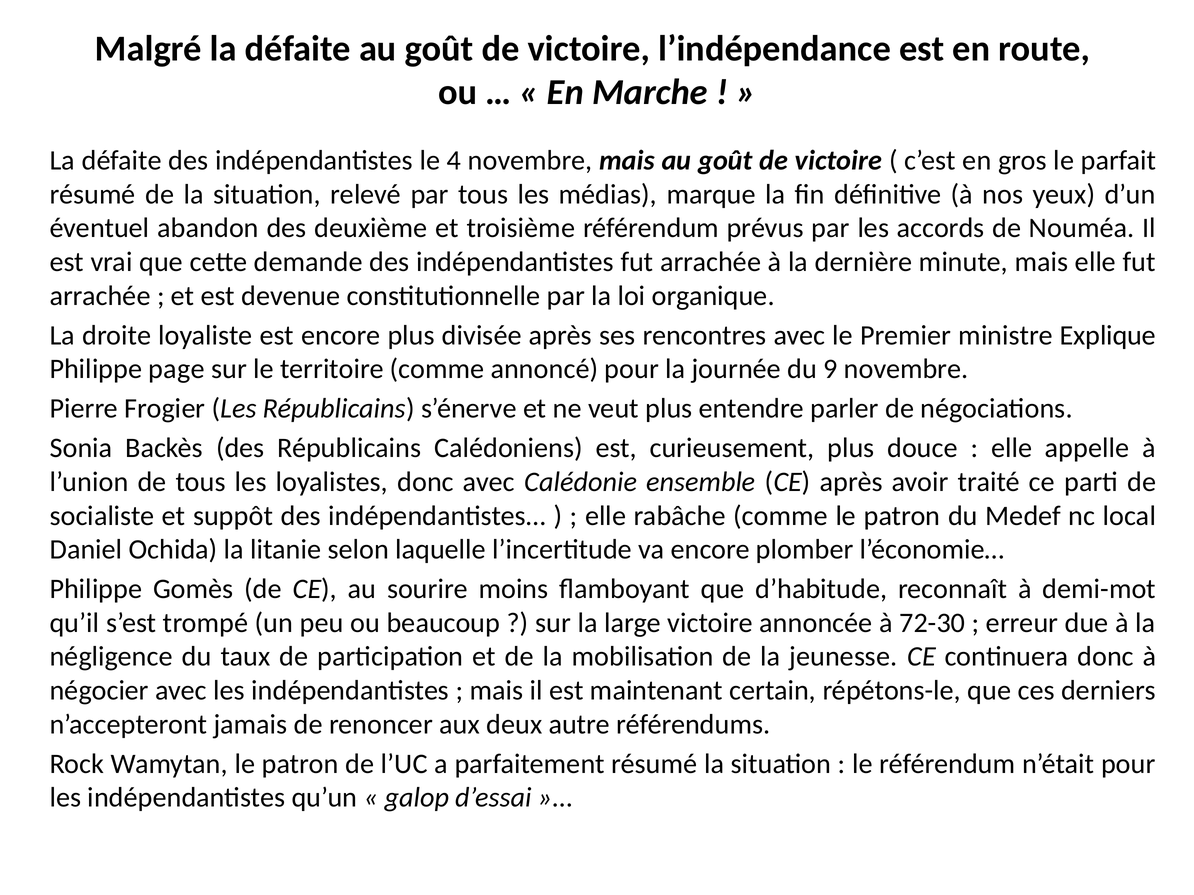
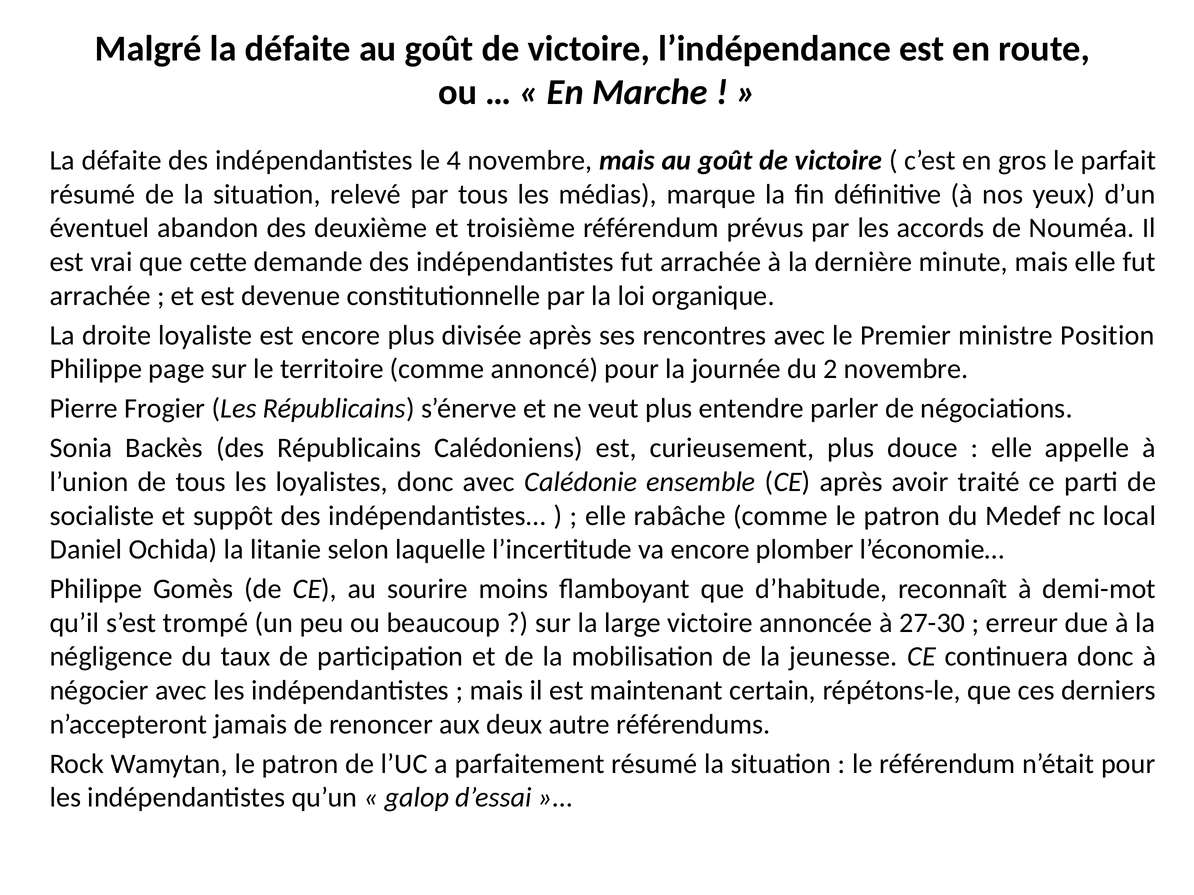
Explique: Explique -> Position
9: 9 -> 2
72-30: 72-30 -> 27-30
